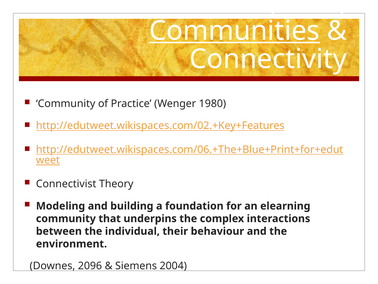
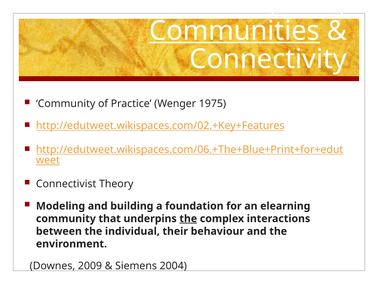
1980: 1980 -> 1975
the at (188, 218) underline: none -> present
2096: 2096 -> 2009
